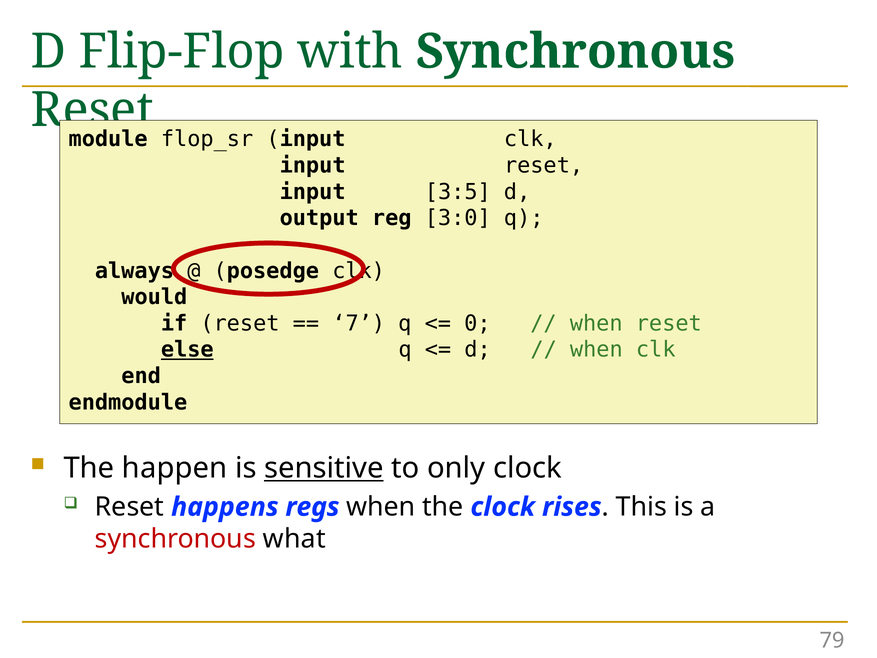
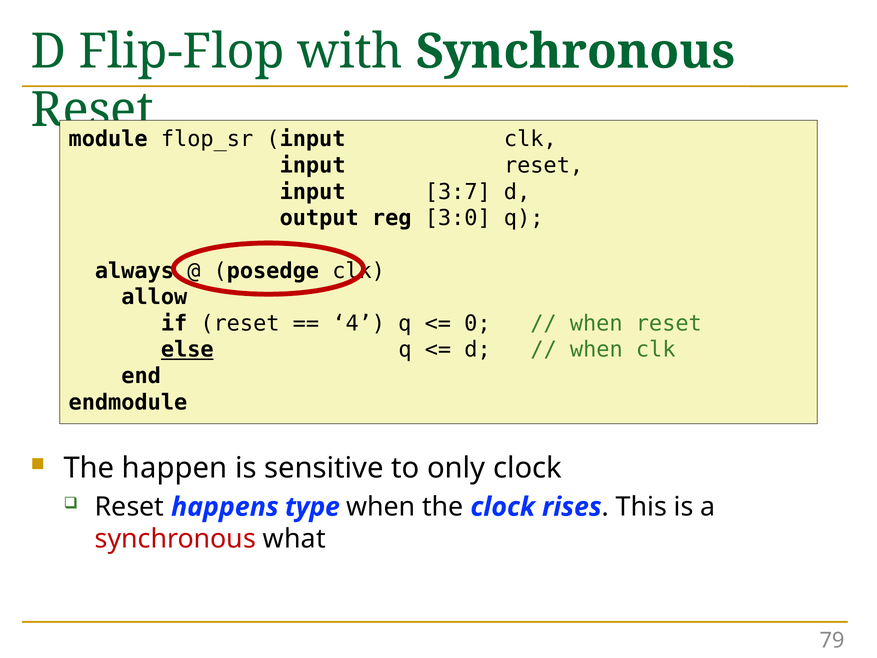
3:5: 3:5 -> 3:7
would: would -> allow
7: 7 -> 4
sensitive underline: present -> none
regs: regs -> type
